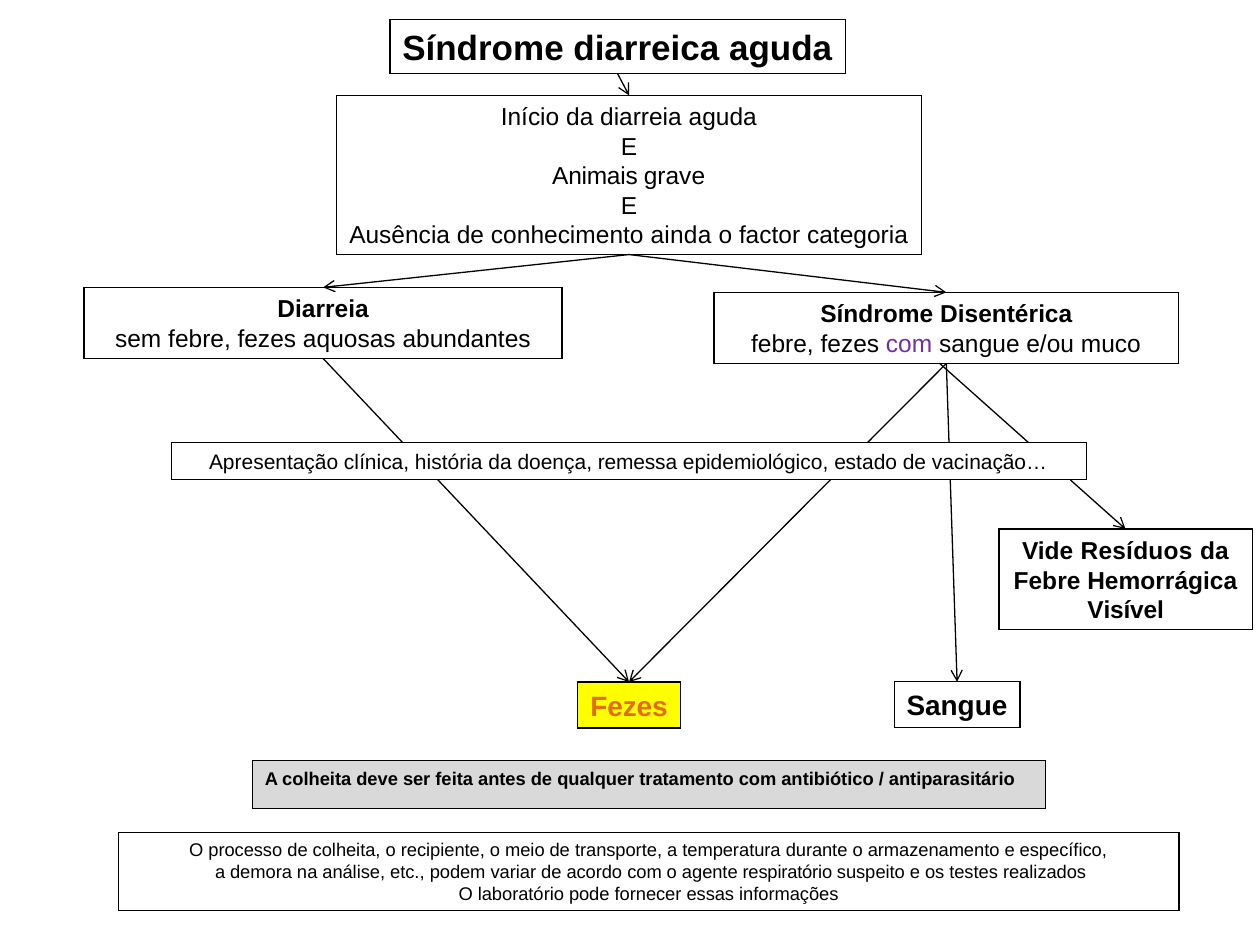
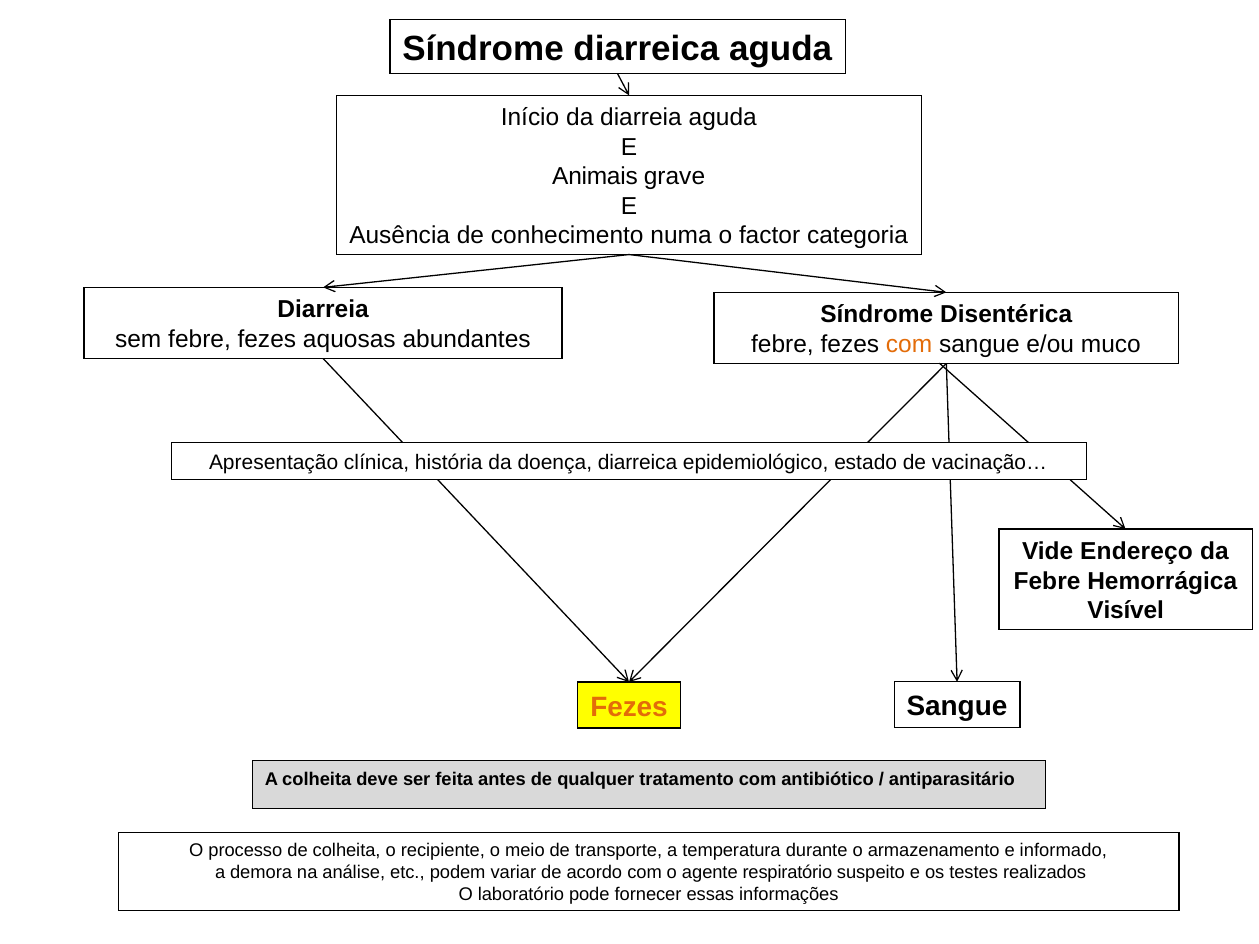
ainda: ainda -> numa
com at (909, 344) colour: purple -> orange
doença remessa: remessa -> diarreica
Resíduos: Resíduos -> Endereço
específico: específico -> informado
